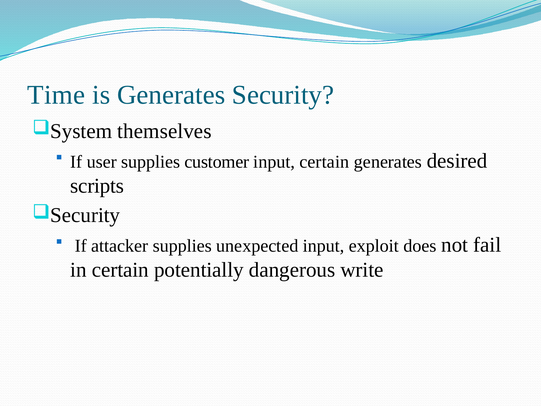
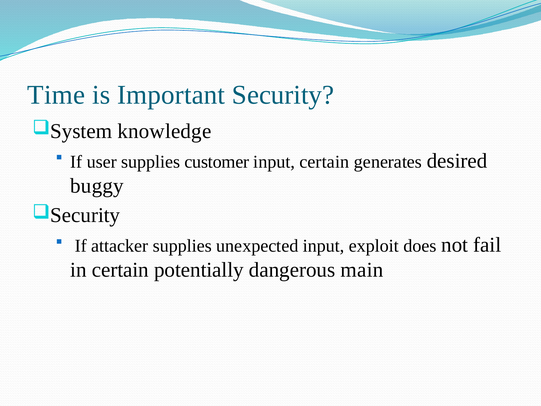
is Generates: Generates -> Important
themselves: themselves -> knowledge
scripts: scripts -> buggy
write: write -> main
